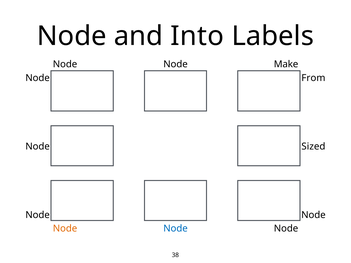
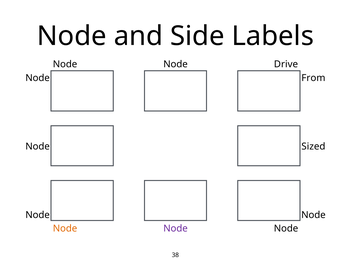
Into: Into -> Side
Make: Make -> Drive
Node at (176, 229) colour: blue -> purple
